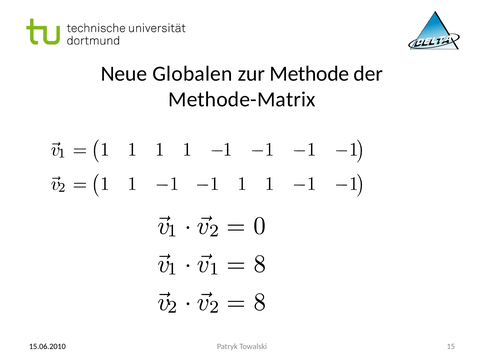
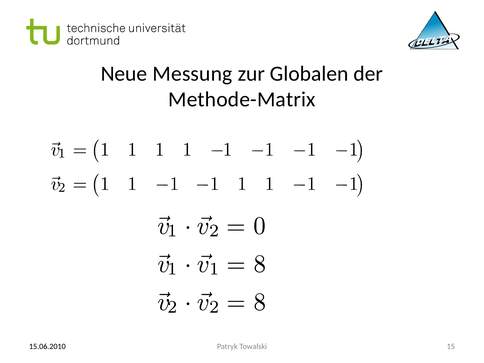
Globalen: Globalen -> Messung
Methode: Methode -> Globalen
